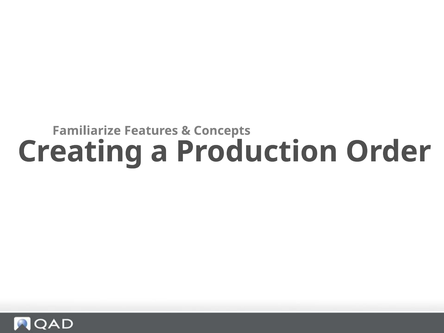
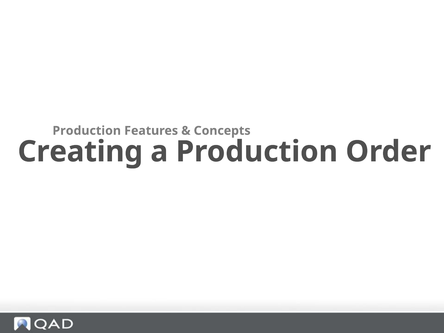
Familiarize at (87, 131): Familiarize -> Production
